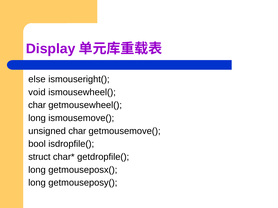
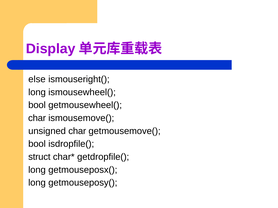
void at (37, 92): void -> long
char at (37, 105): char -> bool
long at (37, 118): long -> char
